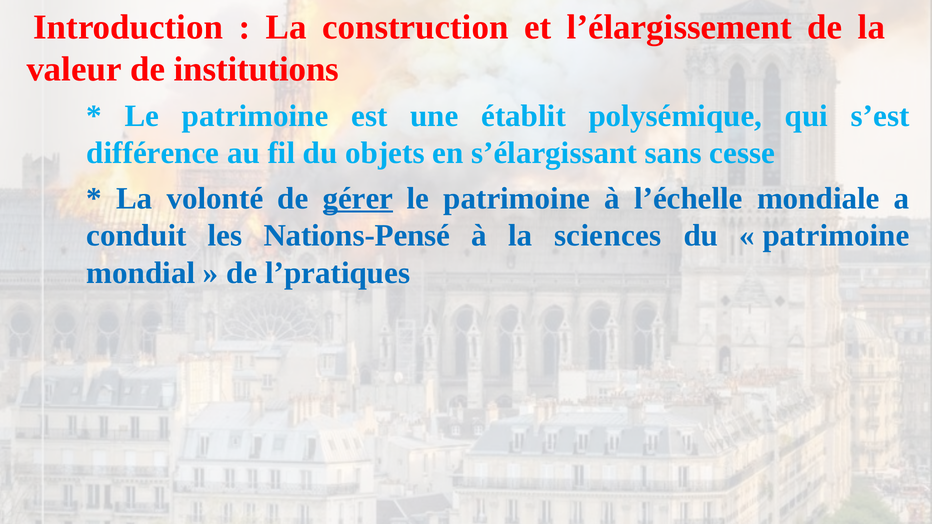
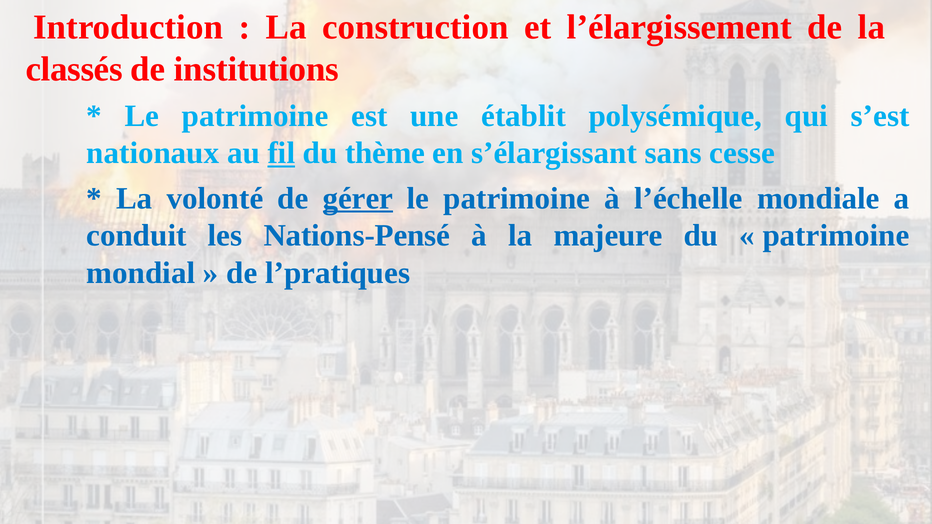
valeur: valeur -> classés
différence: différence -> nationaux
fil underline: none -> present
objets: objets -> thème
sciences: sciences -> majeure
